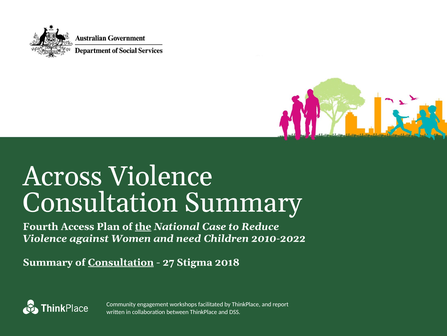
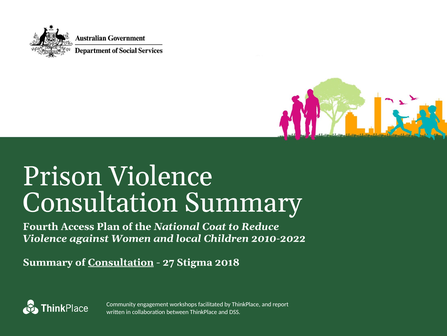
Across: Across -> Prison
the underline: present -> none
Case: Case -> Coat
need: need -> local
